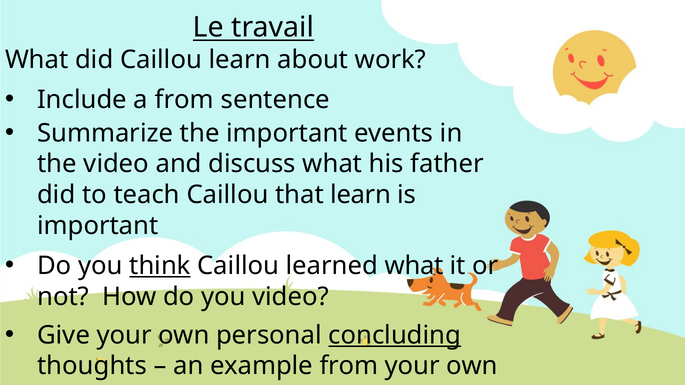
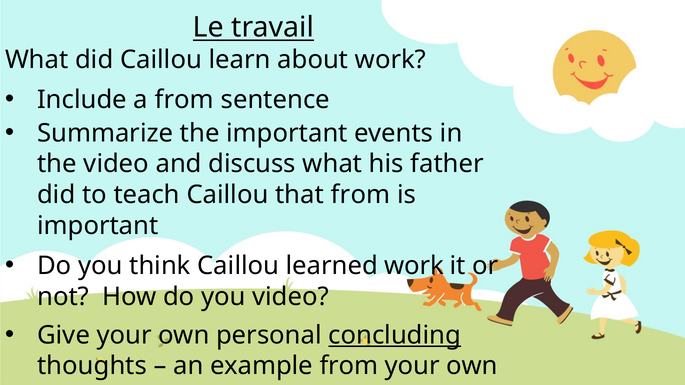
that learn: learn -> from
think underline: present -> none
learned what: what -> work
